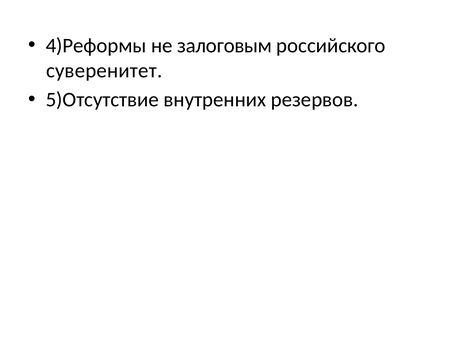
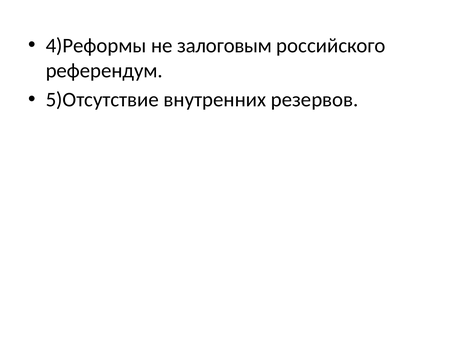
суверенитет: суверенитет -> референдум
